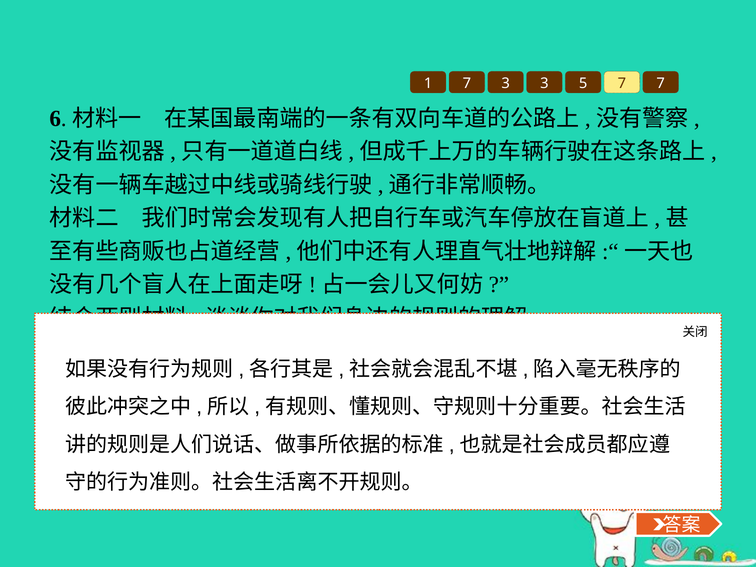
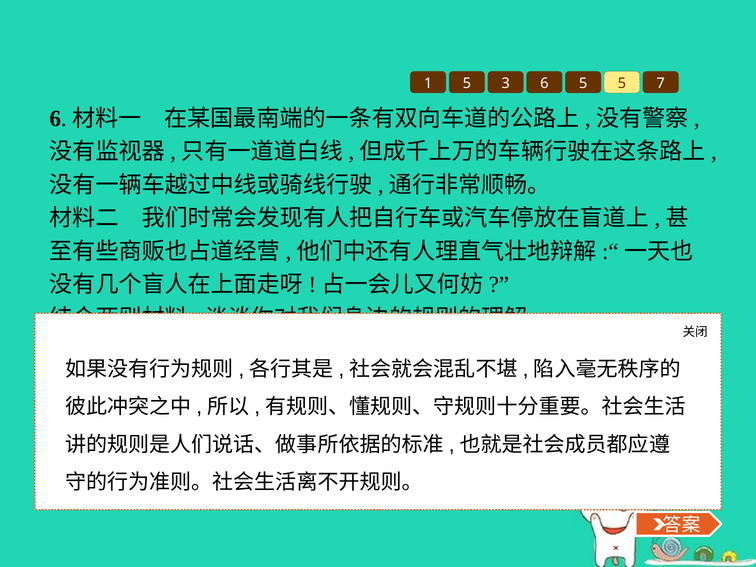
1 7: 7 -> 5
3 3: 3 -> 6
5 7: 7 -> 5
